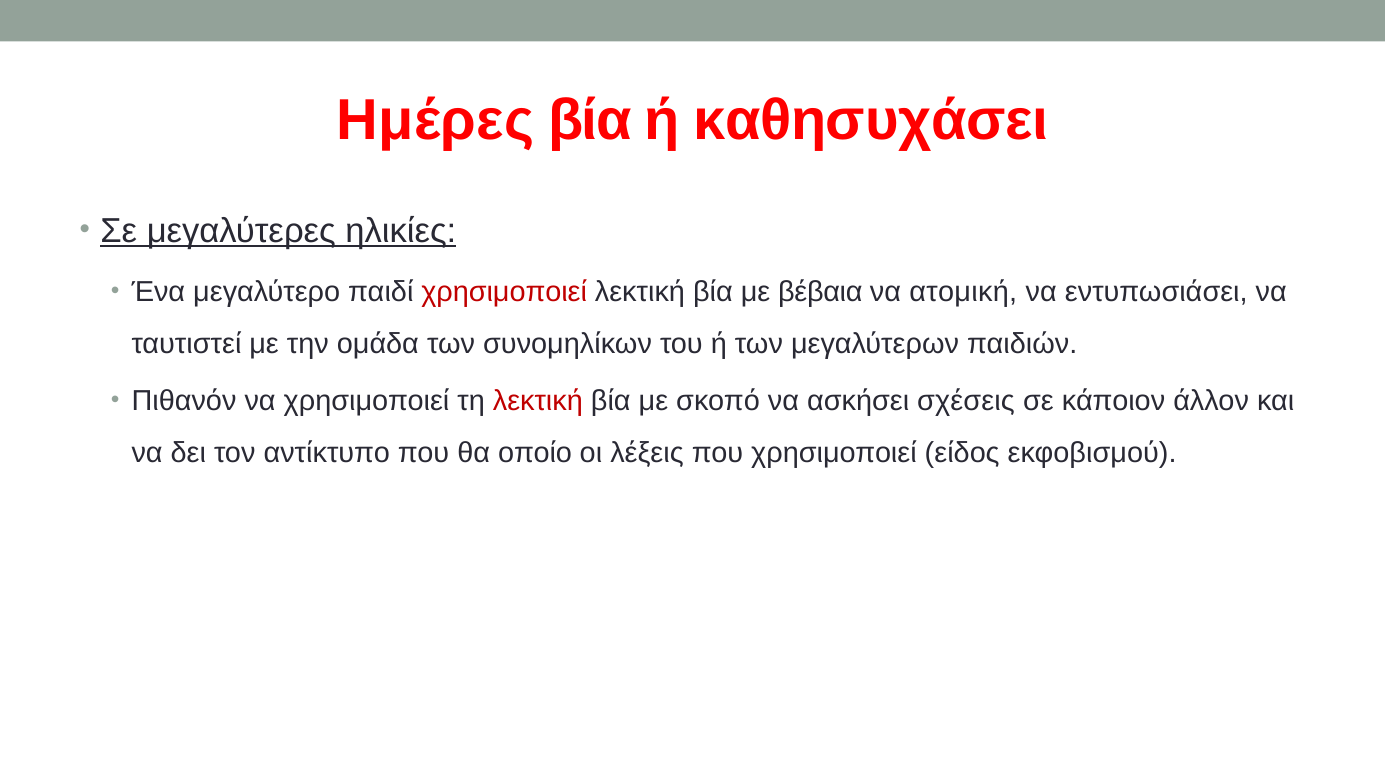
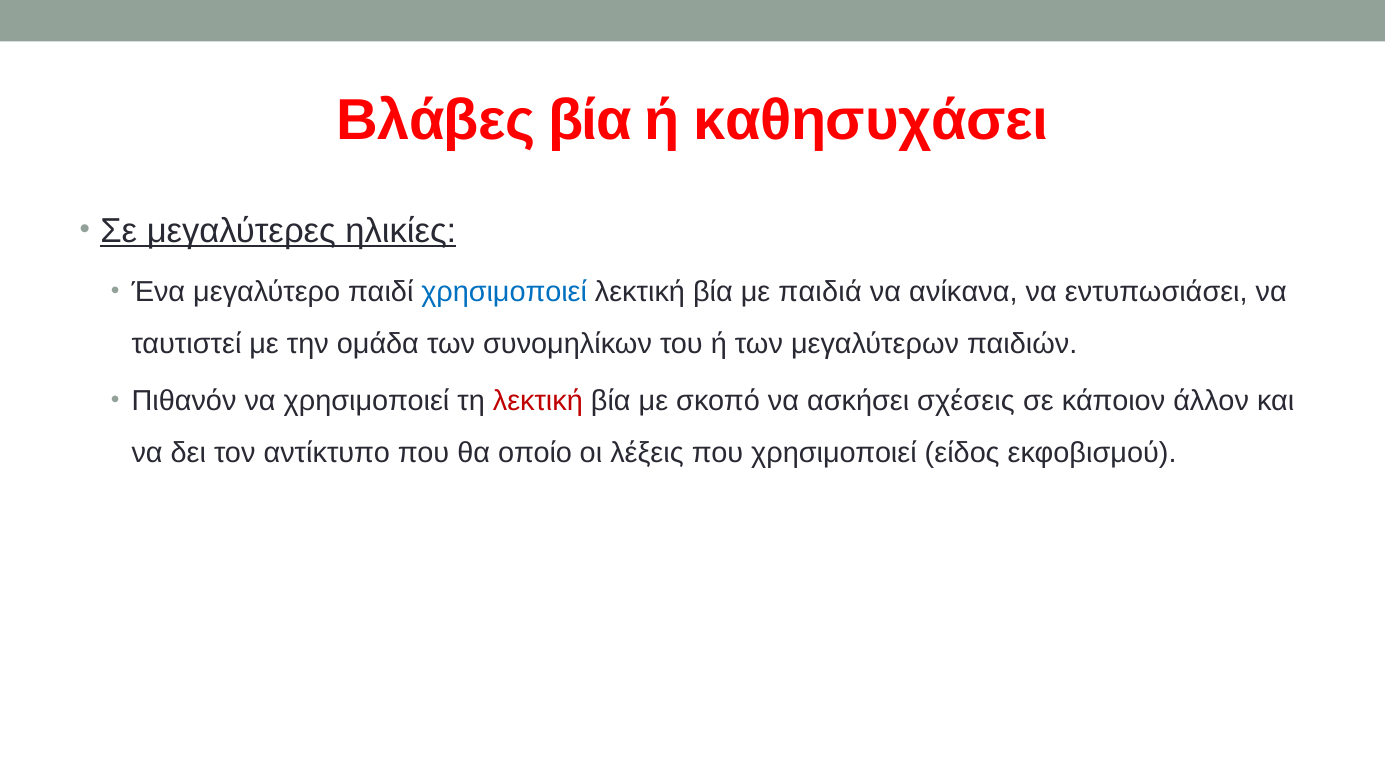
Ημέρες: Ημέρες -> Βλάβες
χρησιμοποιεί at (504, 292) colour: red -> blue
βέβαια: βέβαια -> παιδιά
ατομική: ατομική -> ανίκανα
